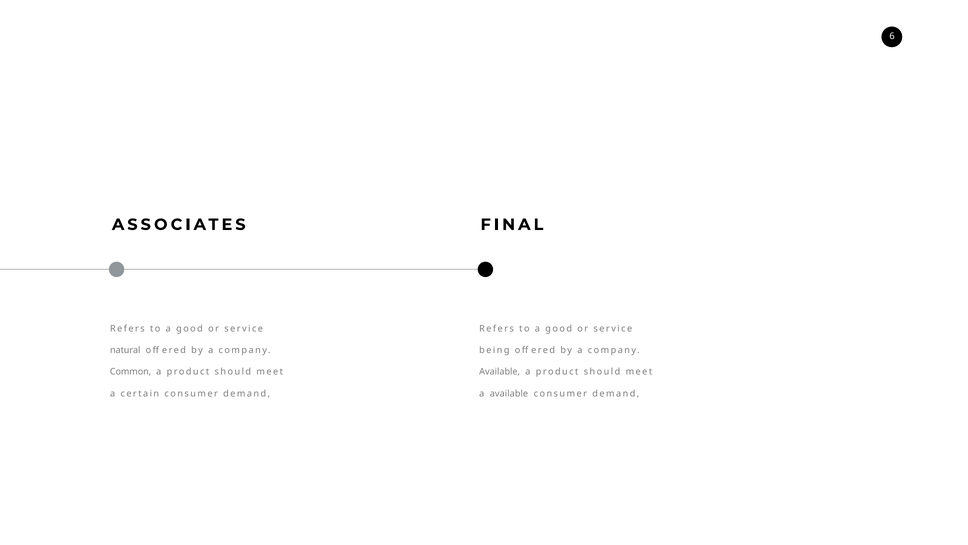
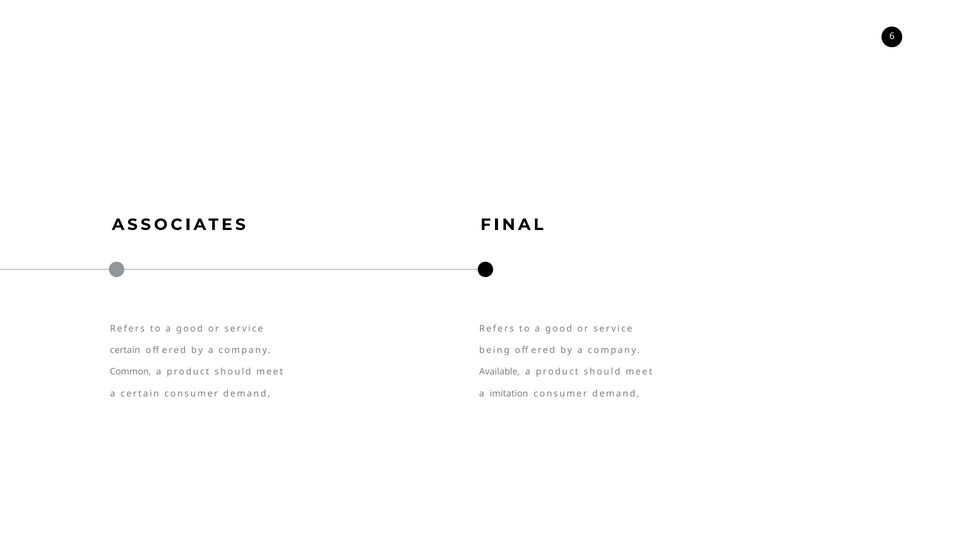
natural at (125, 350): natural -> certain
a available: available -> imitation
